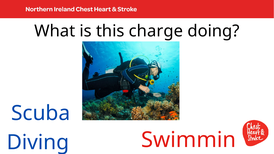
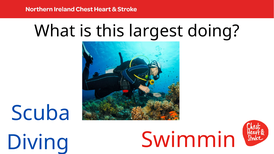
charge: charge -> largest
